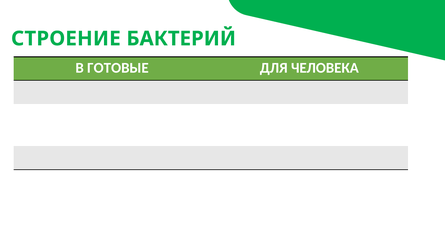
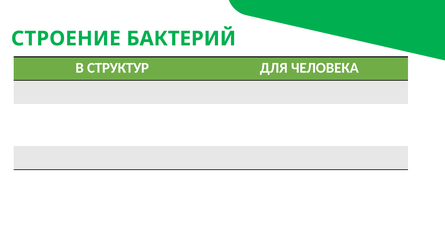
ГОТОВЫЕ: ГОТОВЫЕ -> СТРУКТУР
